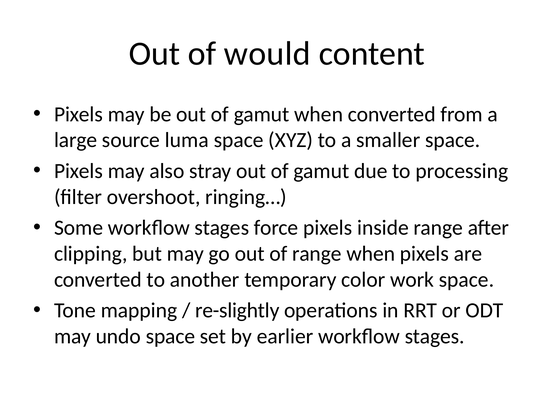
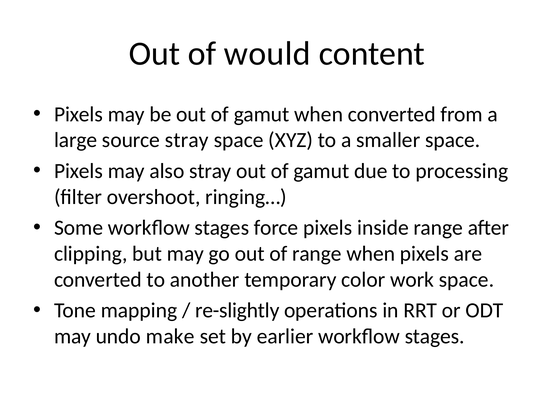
source luma: luma -> stray
undo space: space -> make
